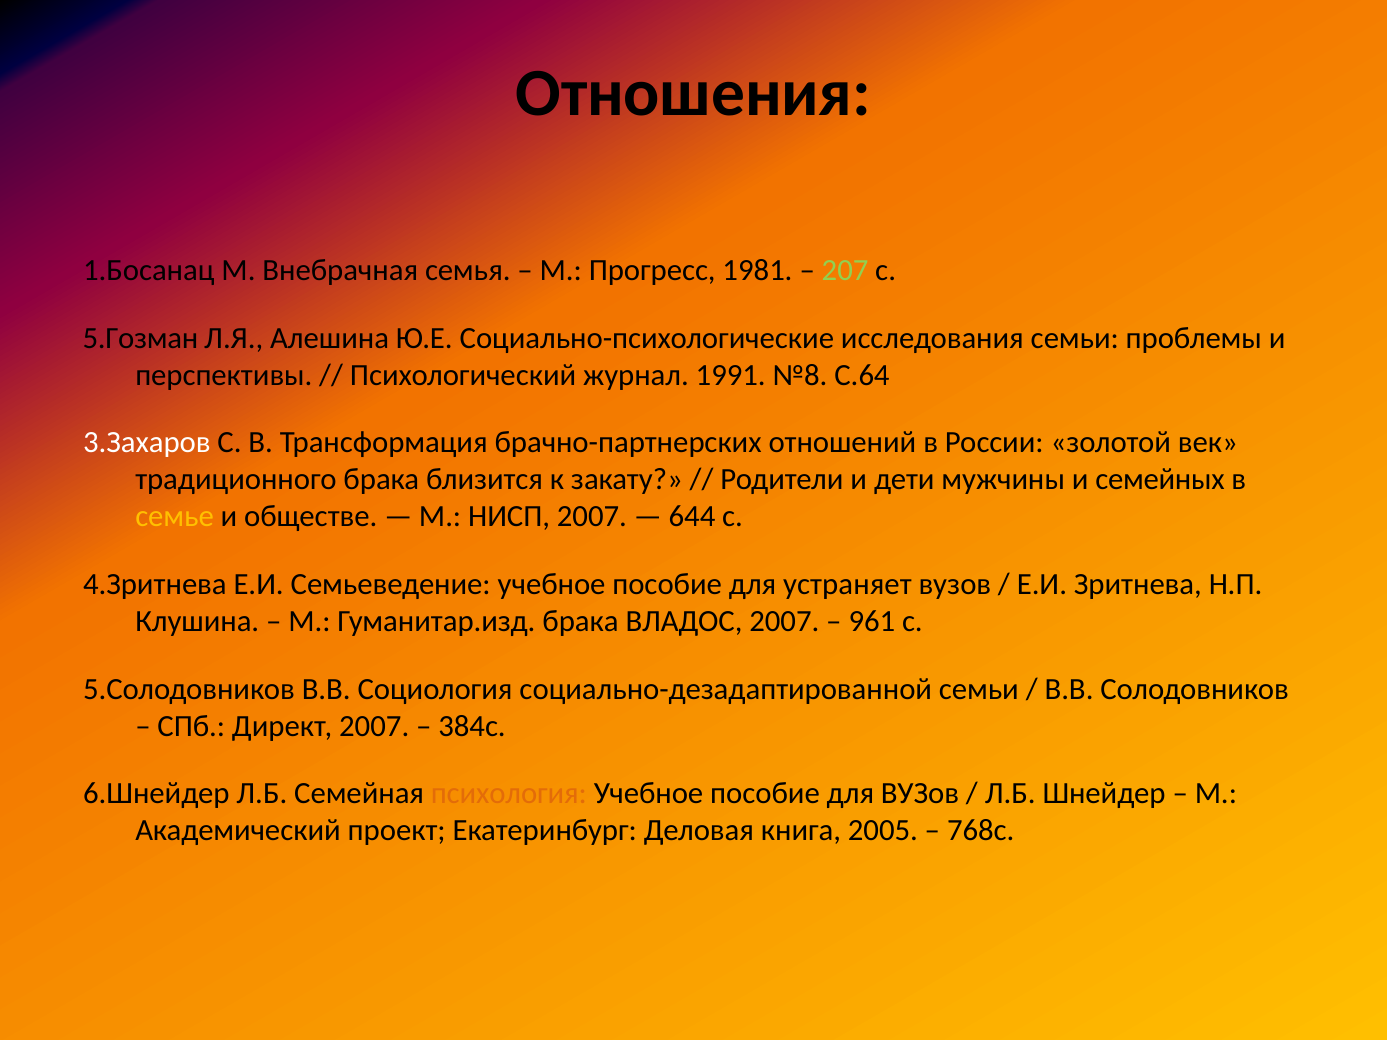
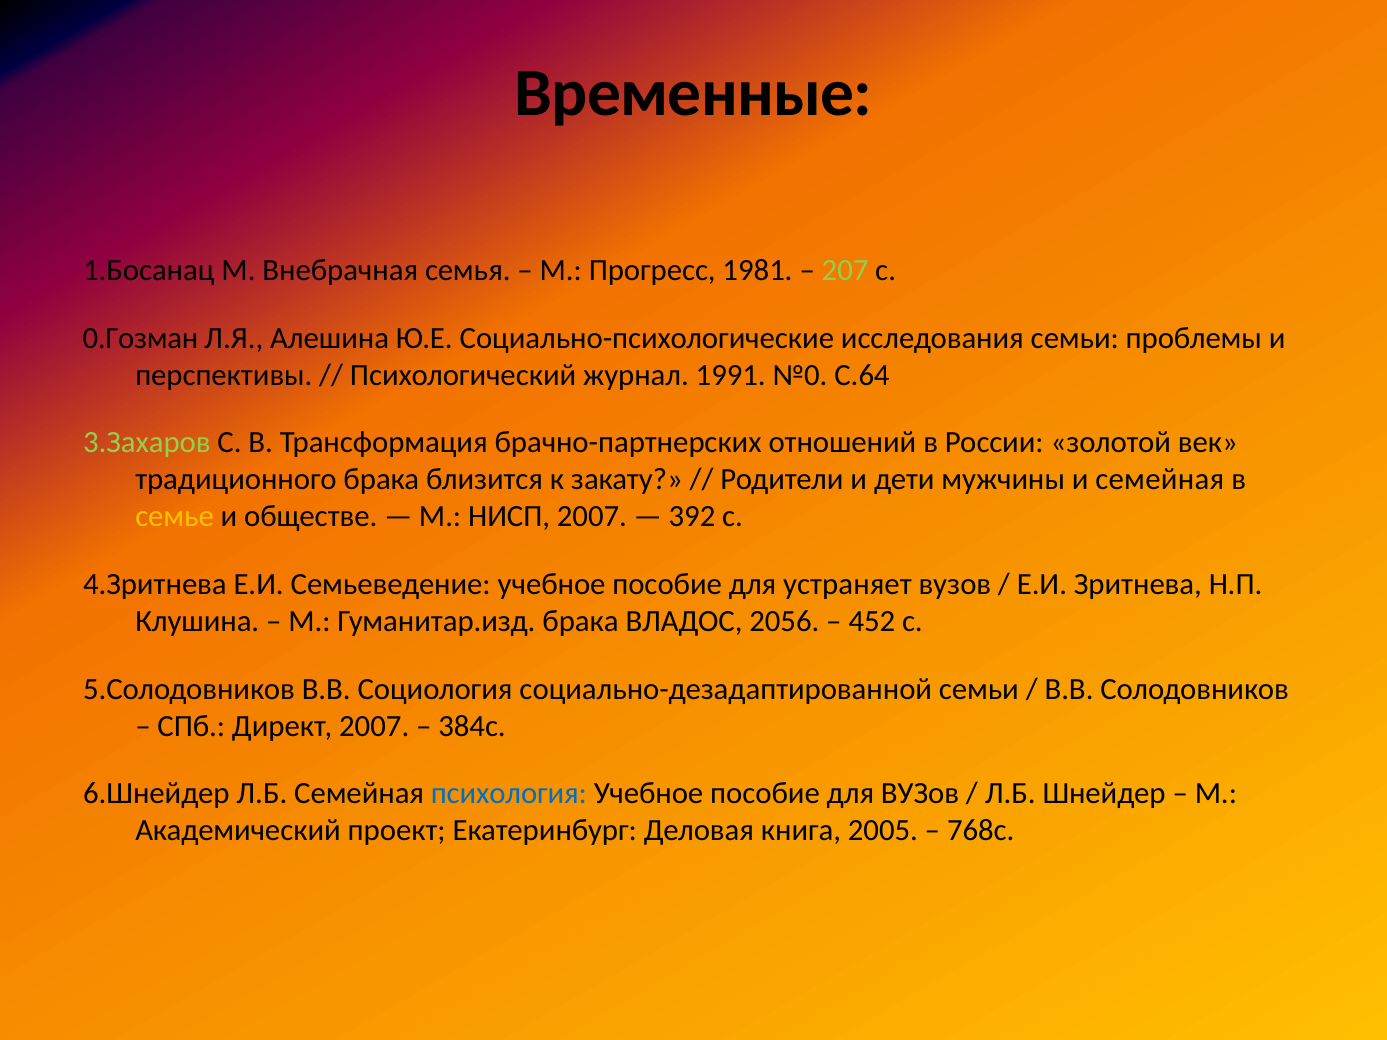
Отношения: Отношения -> Временные
5.Гозман: 5.Гозман -> 0.Гозман
№8: №8 -> №0
3.Захаров colour: white -> light green
и семейных: семейных -> семейная
644: 644 -> 392
ВЛАДОС 2007: 2007 -> 2056
961: 961 -> 452
психология colour: orange -> blue
